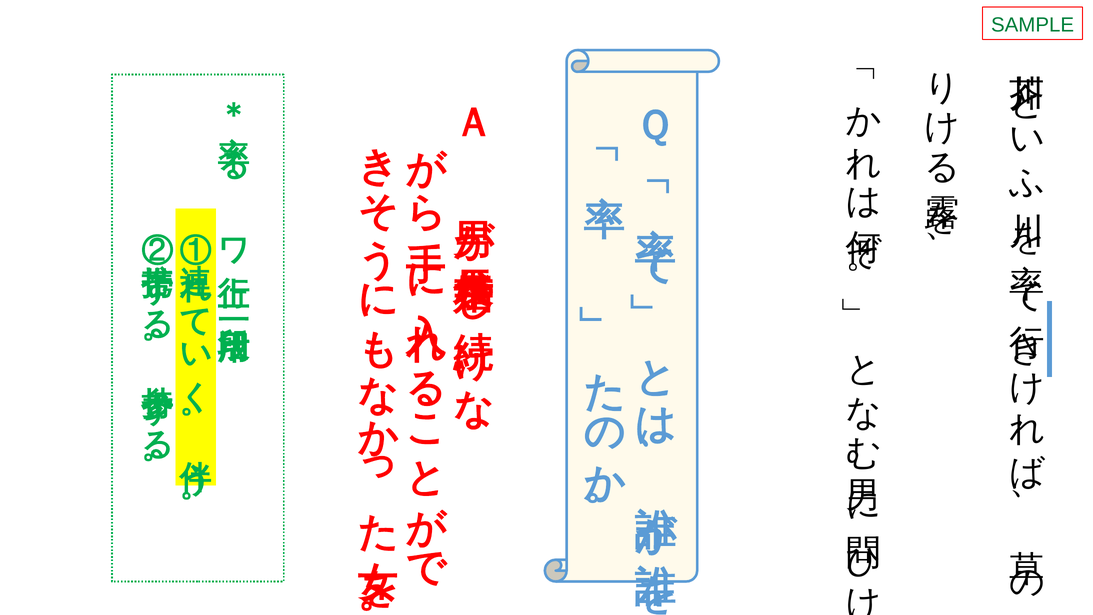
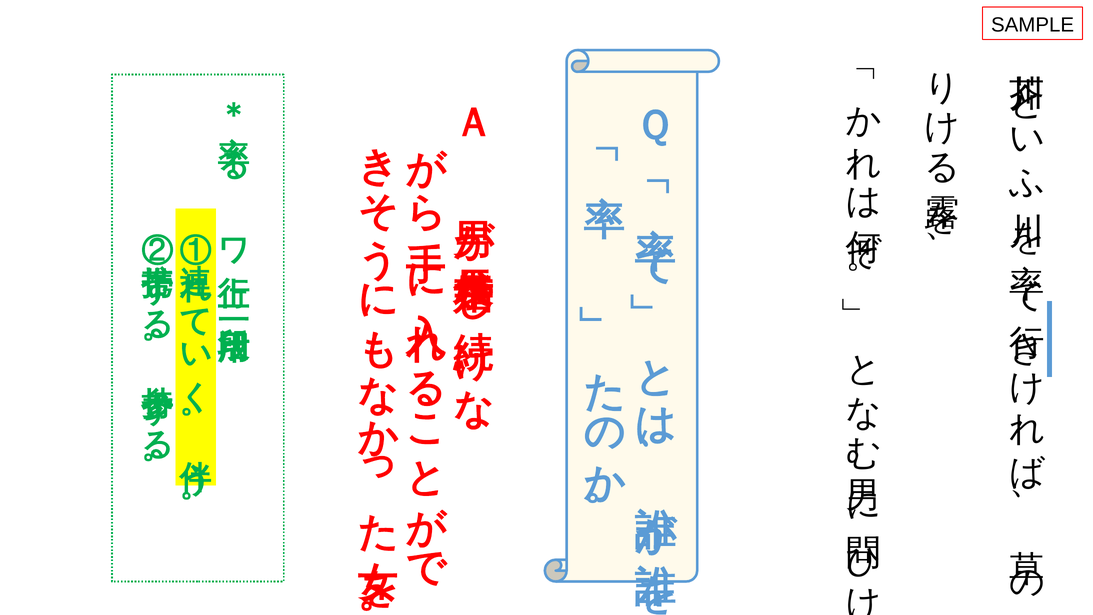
SAMPLE colour: green -> black
